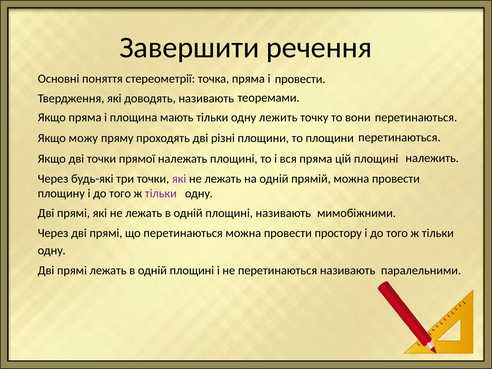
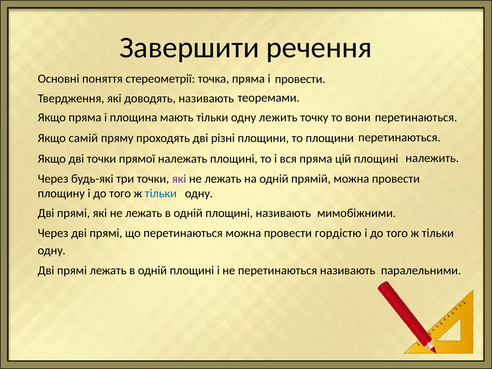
можу: можу -> самій
тільки at (161, 193) colour: purple -> blue
простору: простору -> гордістю
